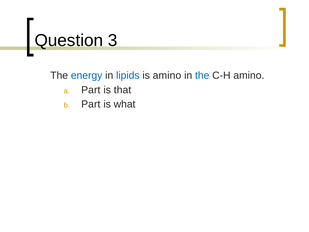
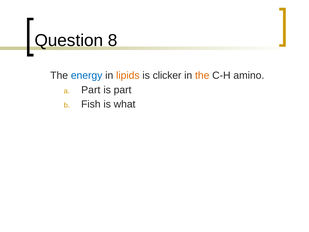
3: 3 -> 8
lipids colour: blue -> orange
is amino: amino -> clicker
the at (202, 75) colour: blue -> orange
is that: that -> part
Part at (91, 104): Part -> Fish
